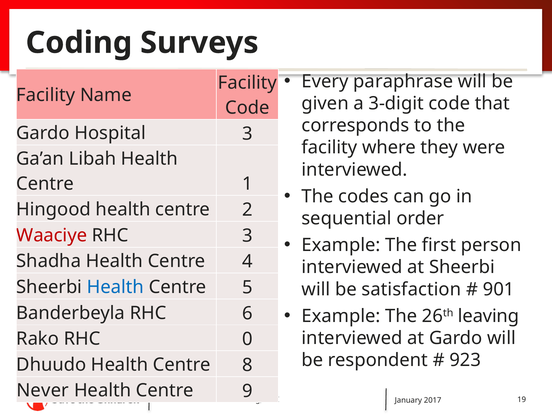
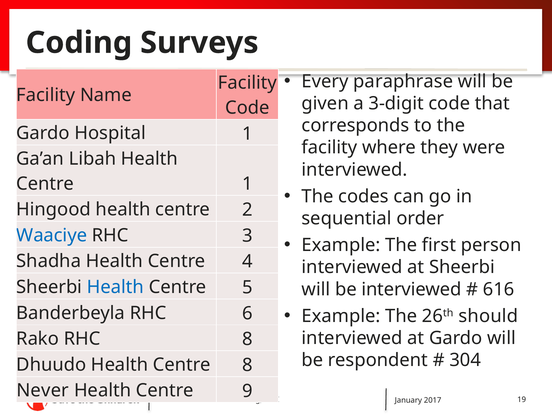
Hospital 3: 3 -> 1
Waaciye colour: red -> blue
be satisfaction: satisfaction -> interviewed
901: 901 -> 616
leaving: leaving -> should
RHC 0: 0 -> 8
923: 923 -> 304
